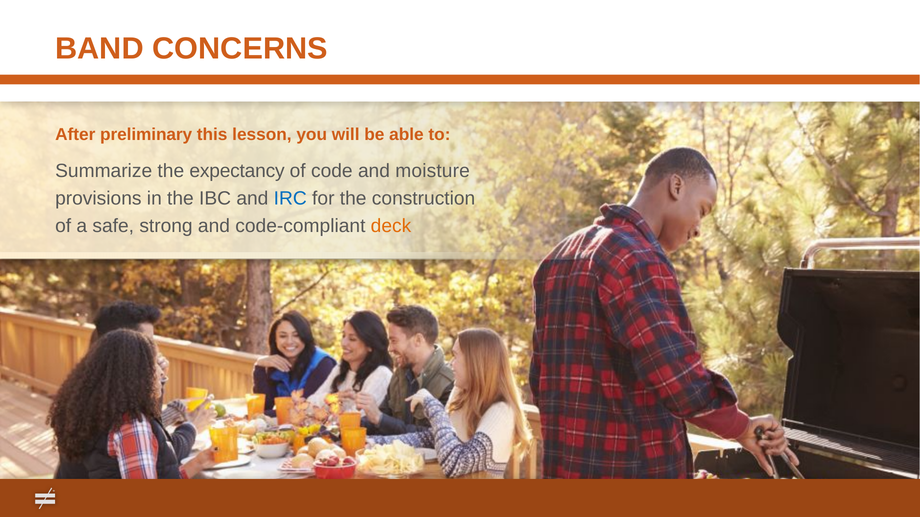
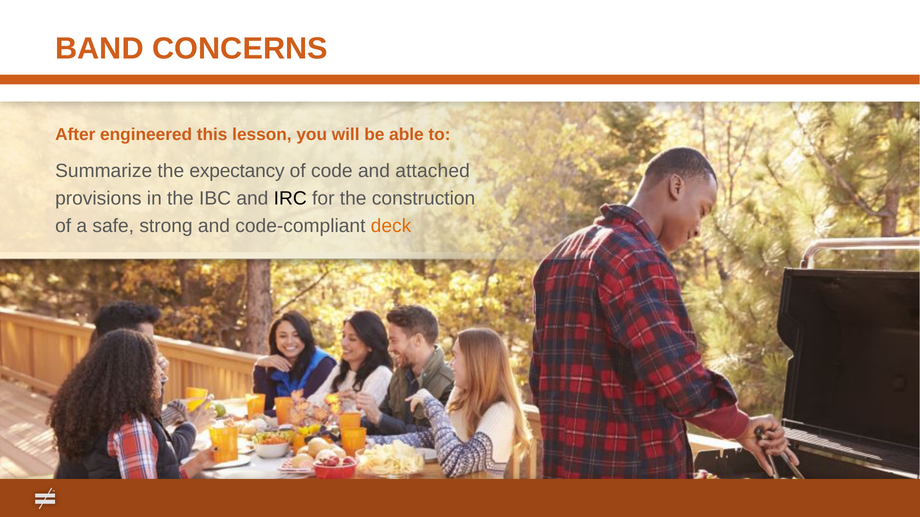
preliminary: preliminary -> engineered
moisture: moisture -> attached
IRC colour: blue -> black
